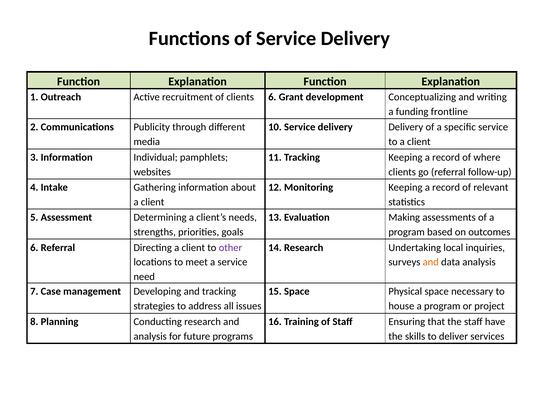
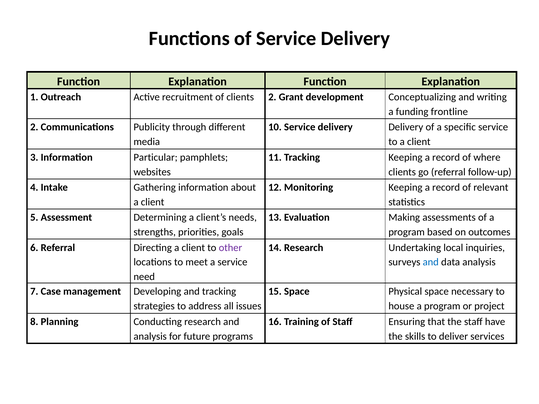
clients 6: 6 -> 2
Individual: Individual -> Particular
and at (431, 262) colour: orange -> blue
